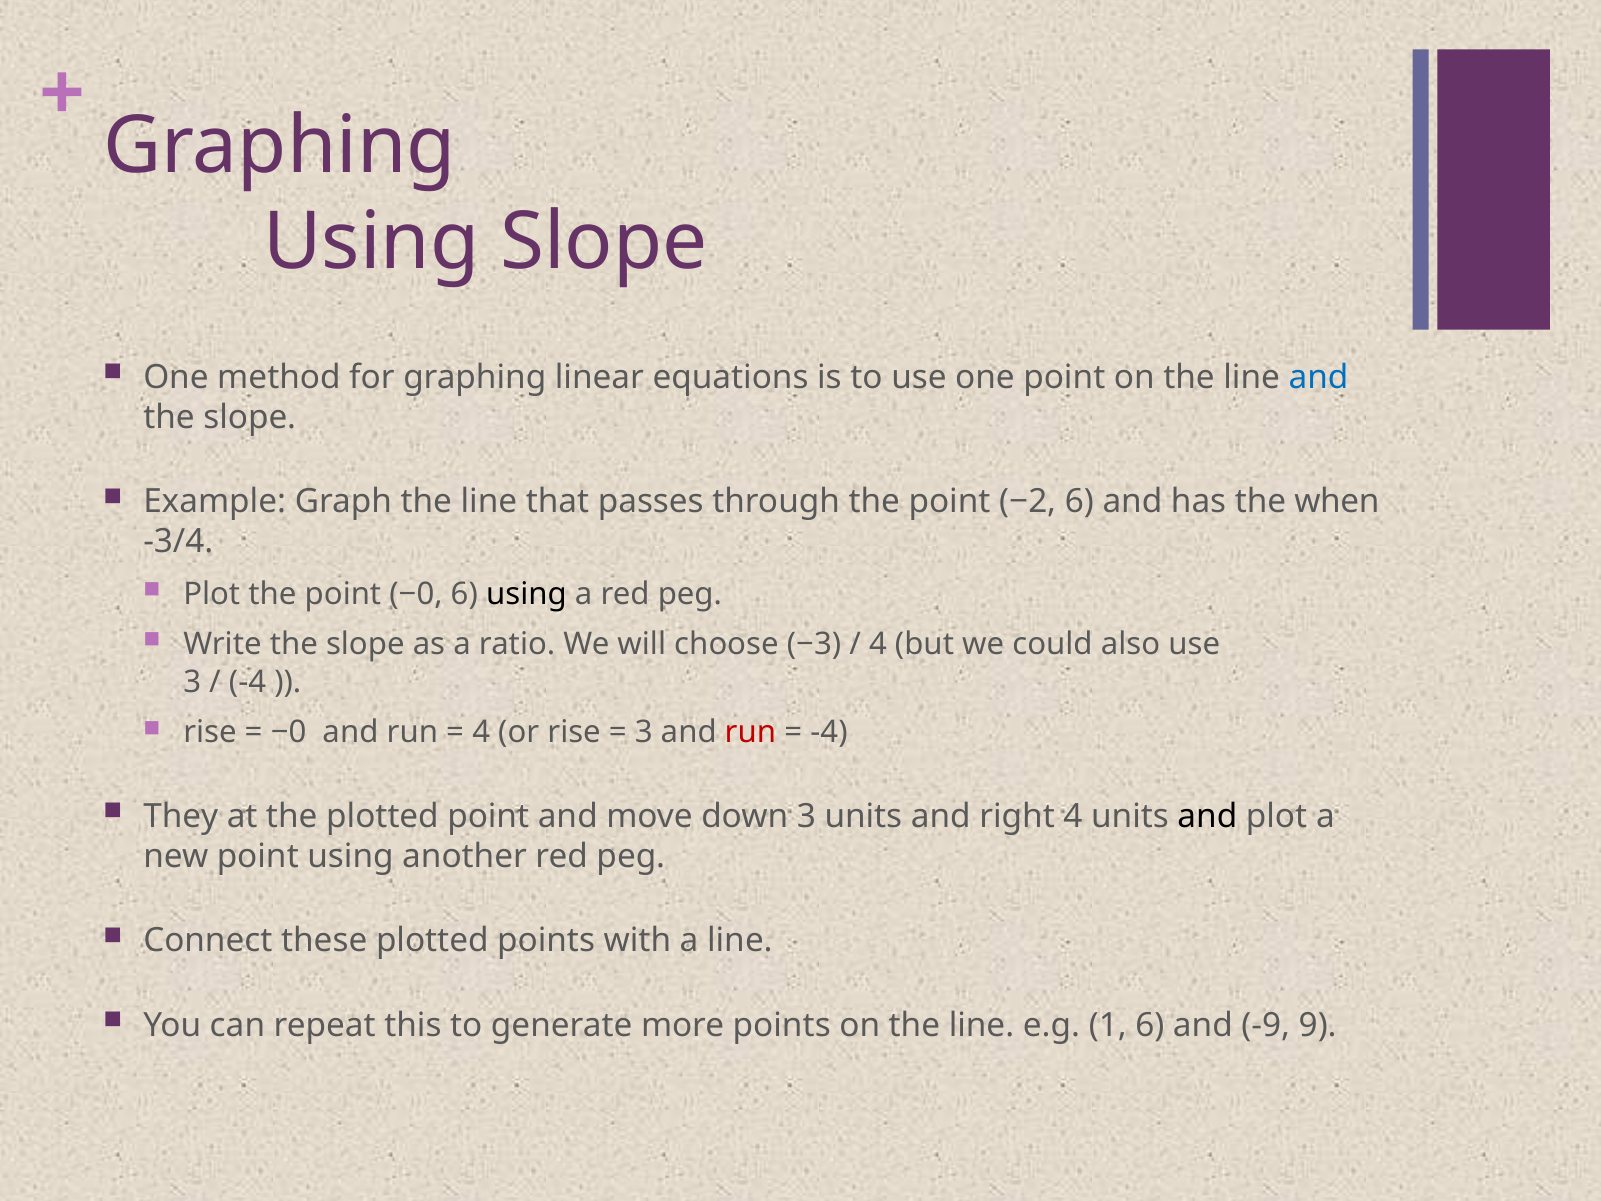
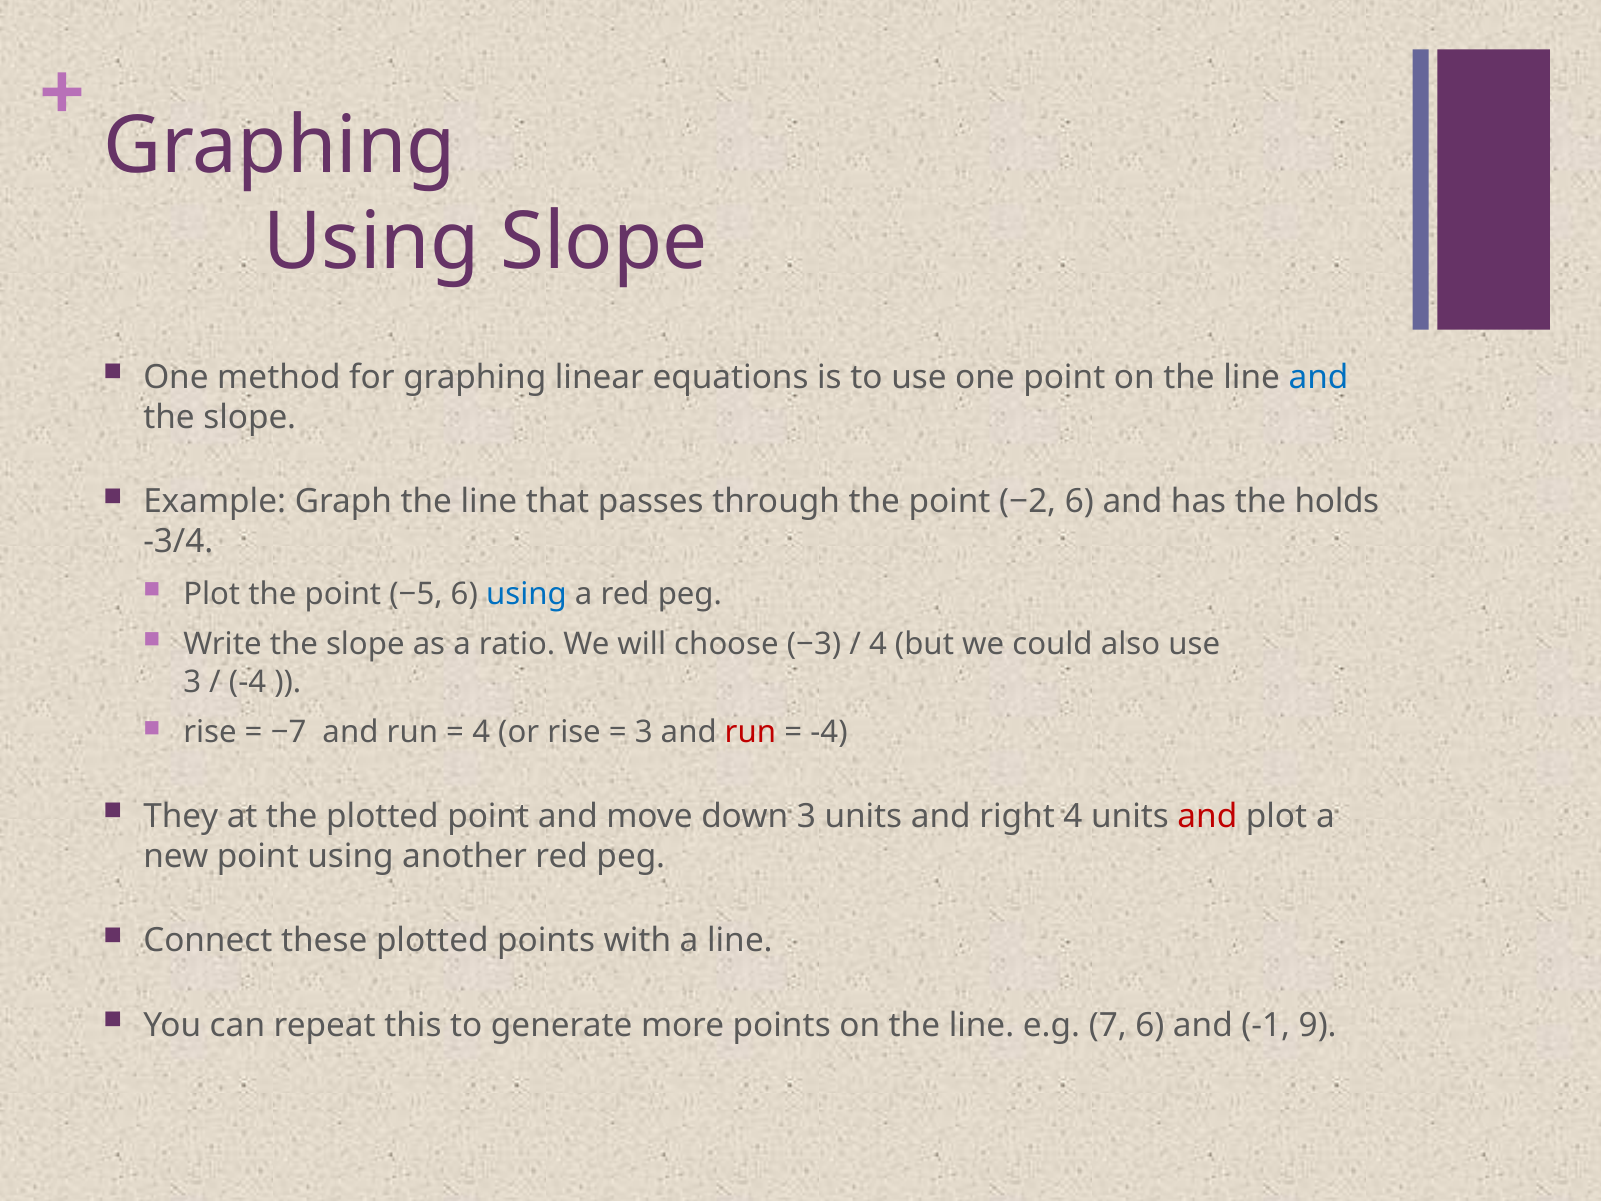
when: when -> holds
point −0: −0 -> −5
using at (526, 594) colour: black -> blue
−0 at (289, 733): −0 -> −7
and at (1207, 816) colour: black -> red
1: 1 -> 7
-9: -9 -> -1
